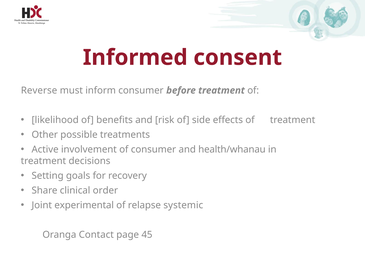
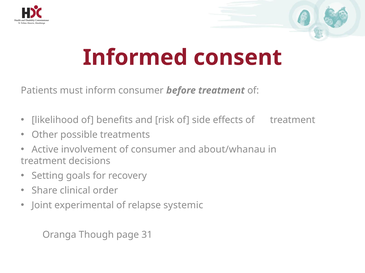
Reverse: Reverse -> Patients
health/whanau: health/whanau -> about/whanau
Contact: Contact -> Though
45: 45 -> 31
